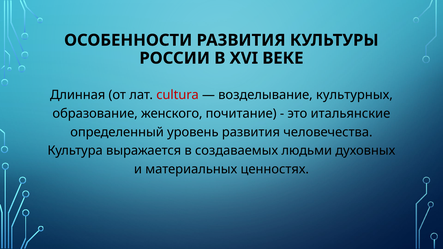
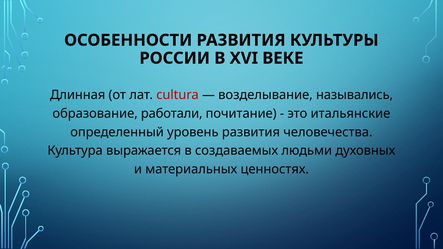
культурных: культурных -> назывались
женского: женского -> работали
